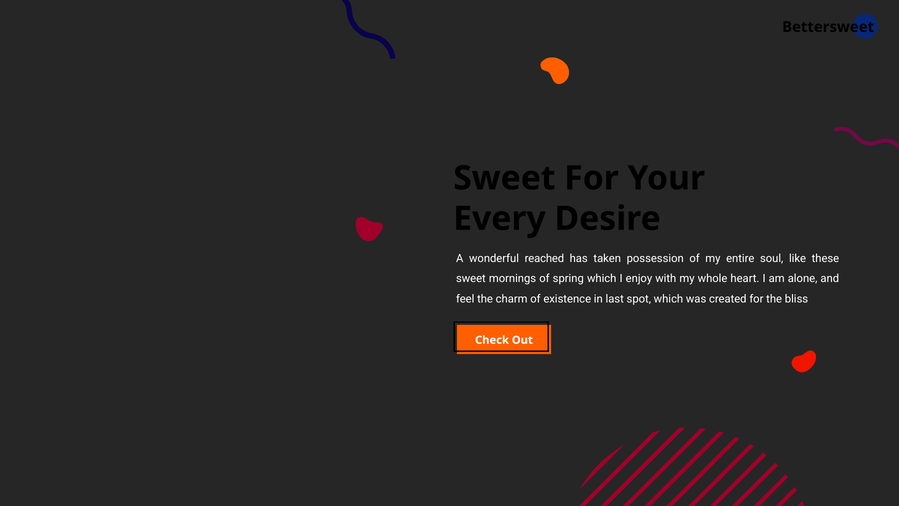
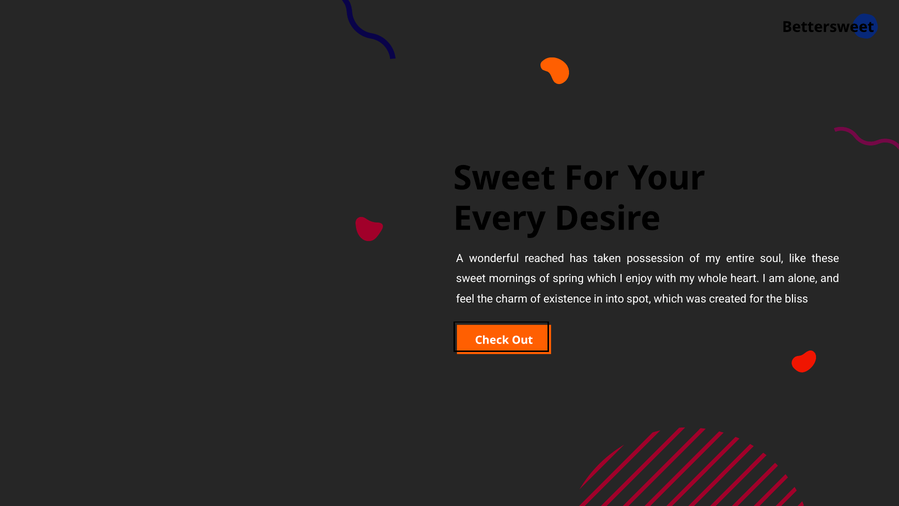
last: last -> into
